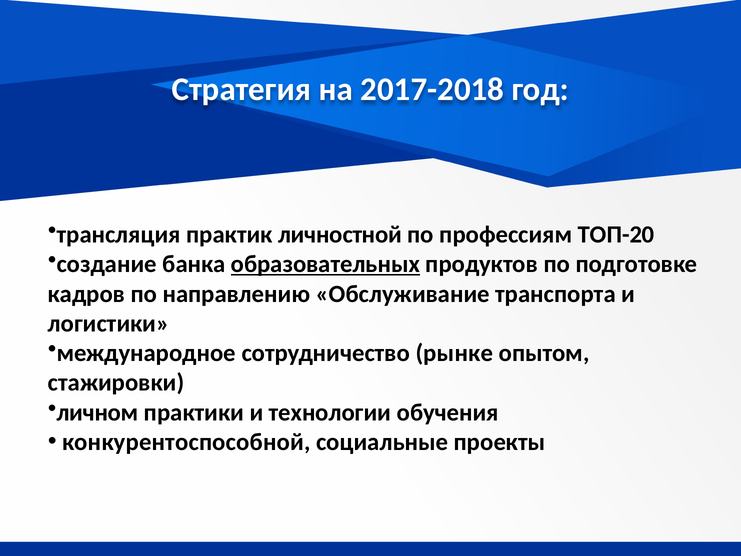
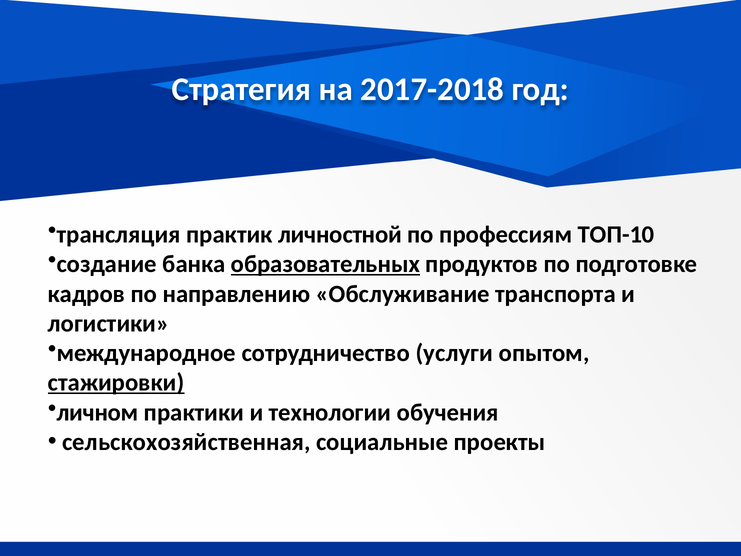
ТОП-20: ТОП-20 -> ТОП-10
рынке: рынке -> услуги
стажировки underline: none -> present
конкурентоспособной: конкурентоспособной -> сельскохозяйственная
